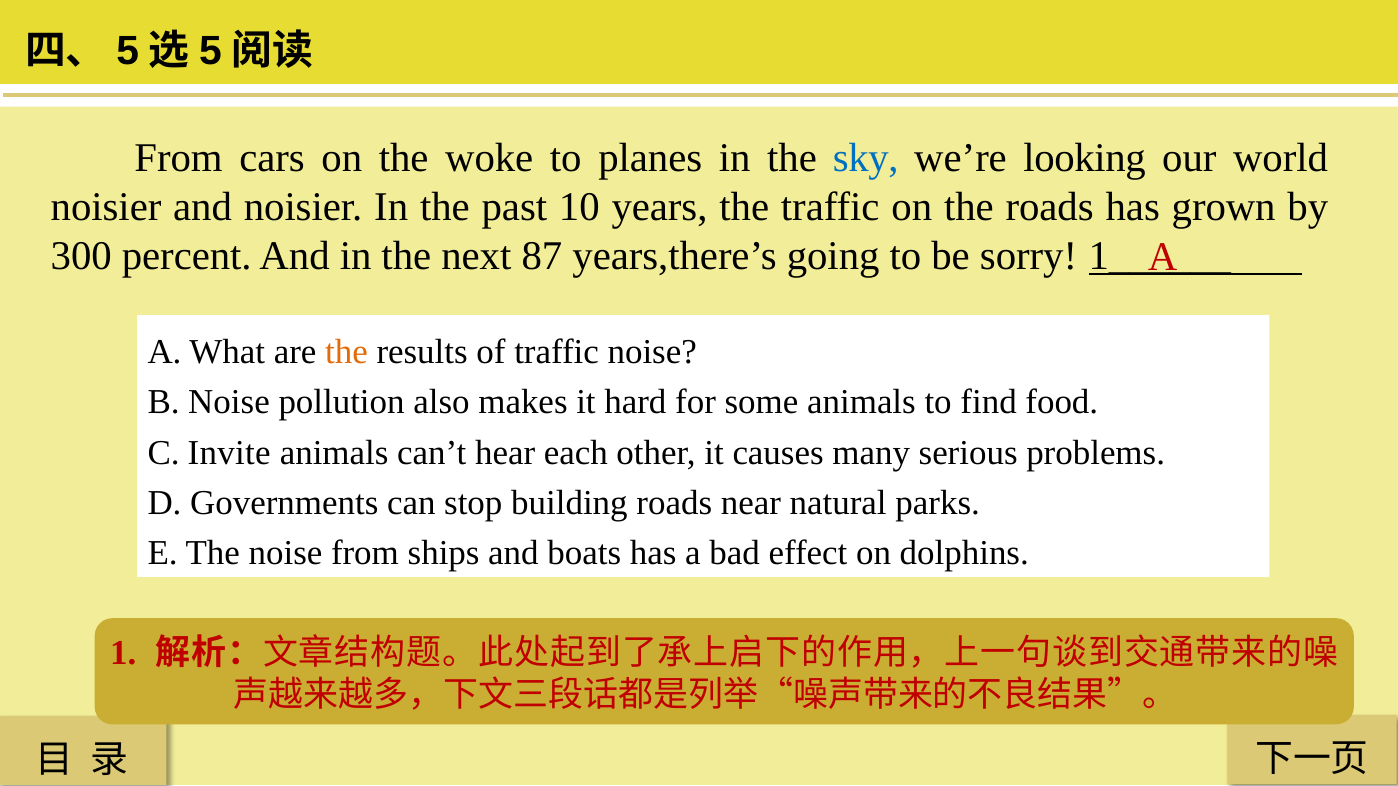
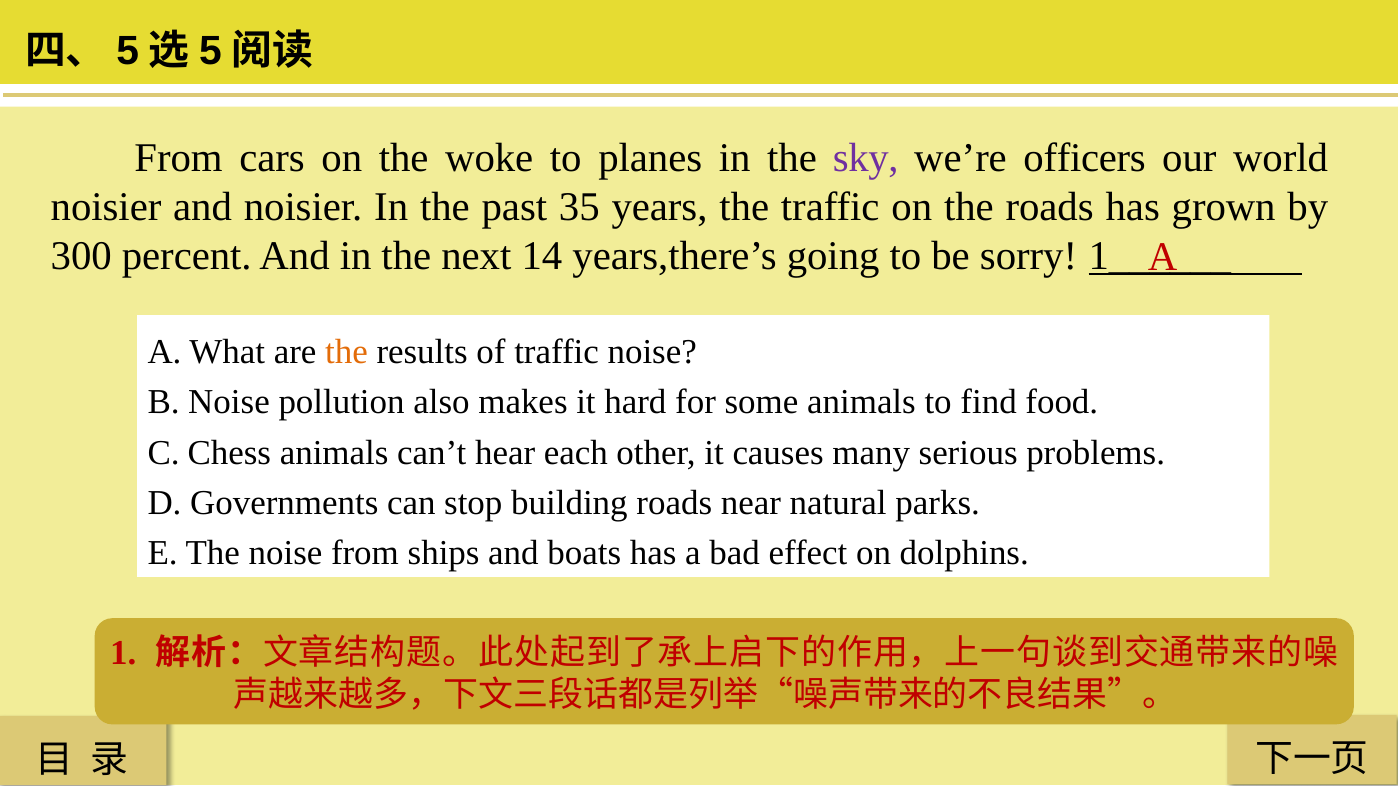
sky colour: blue -> purple
looking: looking -> officers
10: 10 -> 35
87: 87 -> 14
Invite: Invite -> Chess
